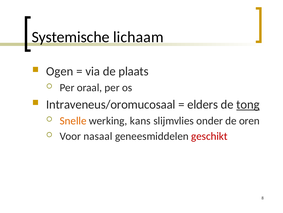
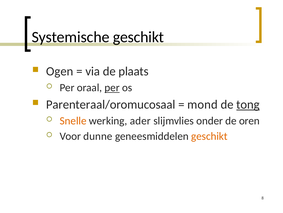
Systemische lichaam: lichaam -> geschikt
per at (112, 87) underline: none -> present
Intraveneus/oromucosaal: Intraveneus/oromucosaal -> Parenteraal/oromucosaal
elders: elders -> mond
kans: kans -> ader
nasaal: nasaal -> dunne
geschikt at (209, 136) colour: red -> orange
